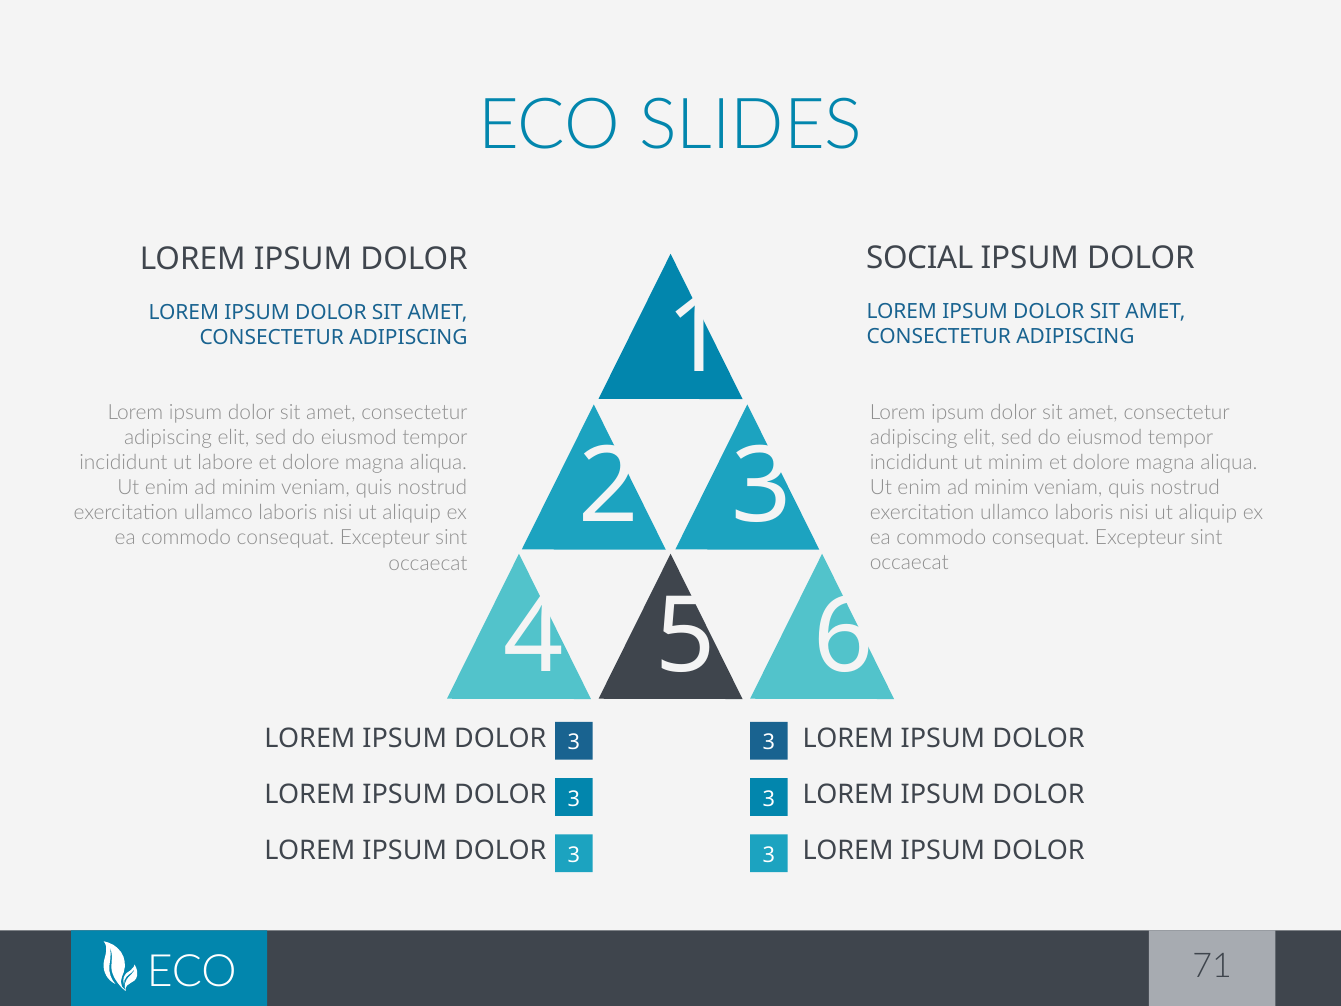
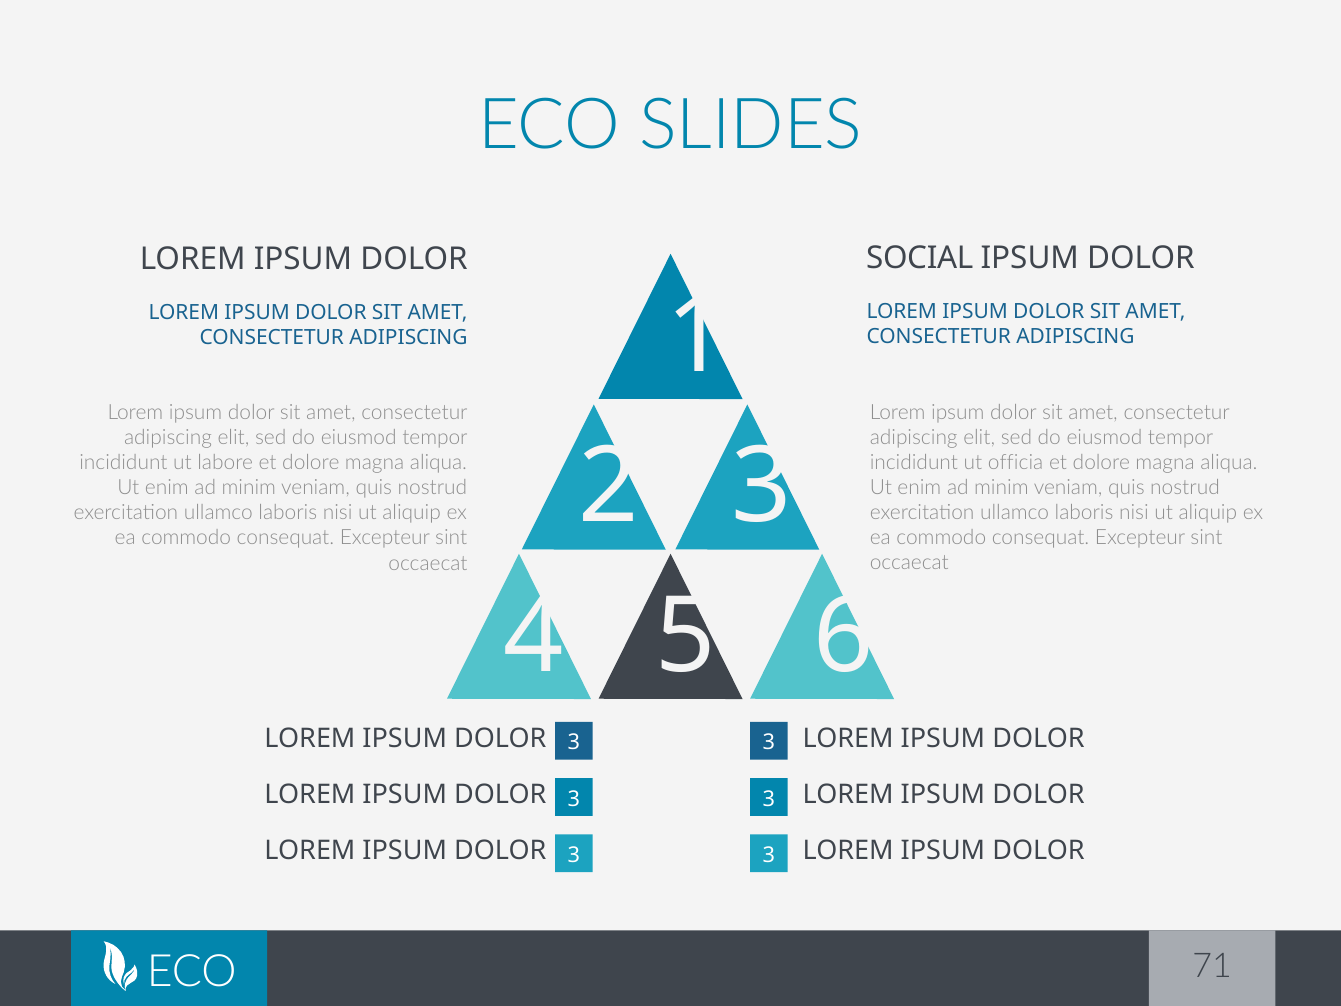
ut minim: minim -> officia
